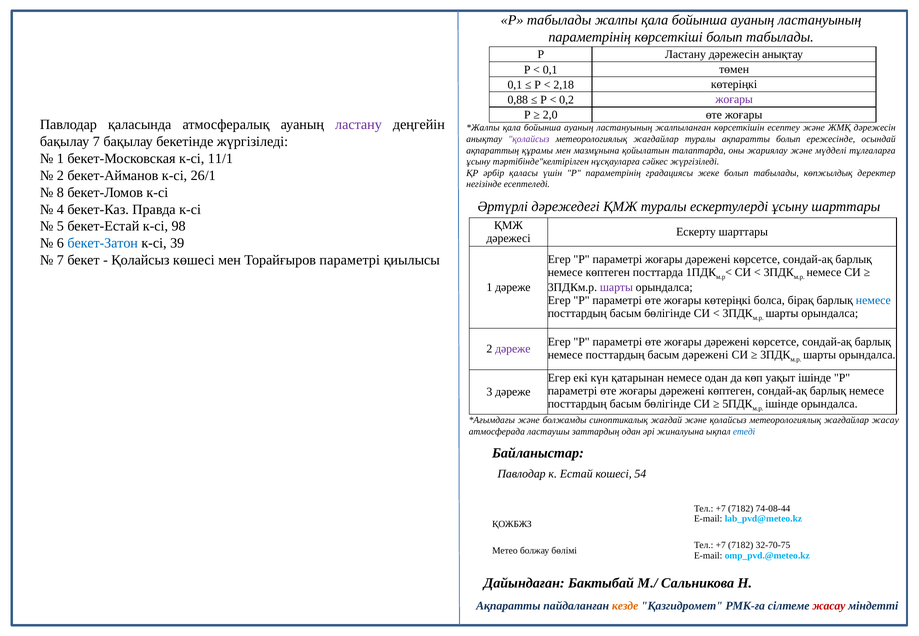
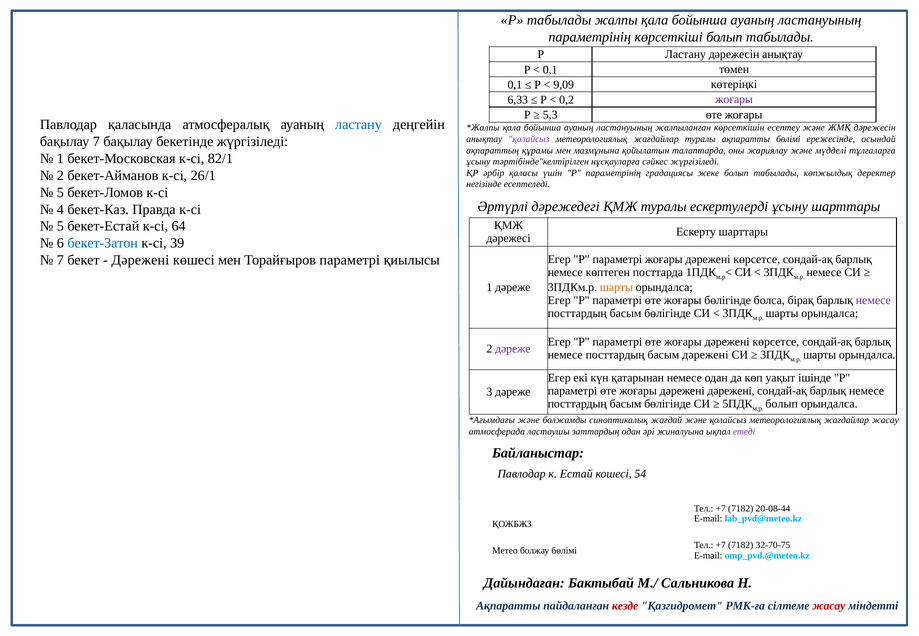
2,18: 2,18 -> 9,09
0,88: 0,88 -> 6,33
2,0: 2,0 -> 5,3
ластану at (358, 125) colour: purple -> blue
ақпаратты болып: болып -> бөлімі
11/1: 11/1 -> 82/1
8 at (60, 192): 8 -> 5
98: 98 -> 64
Қолайсыз at (140, 260): Қолайсыз -> Дәрежені
шарты at (616, 287) colour: purple -> orange
жоғары көтеріңкі: көтеріңкі -> бөлігінде
немесе at (873, 300) colour: blue -> purple
дәрежені көптеген: көптеген -> дәрежені
ішінде at (782, 404): ішінде -> болып
етеді colour: blue -> purple
74-08-44: 74-08-44 -> 20-08-44
кезде colour: orange -> red
